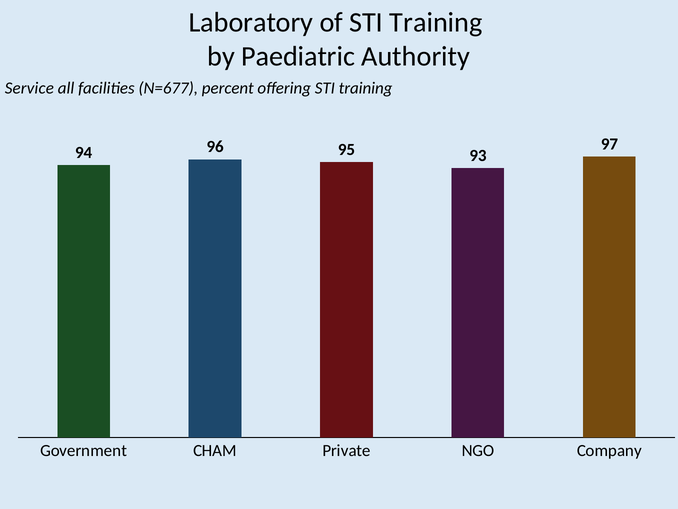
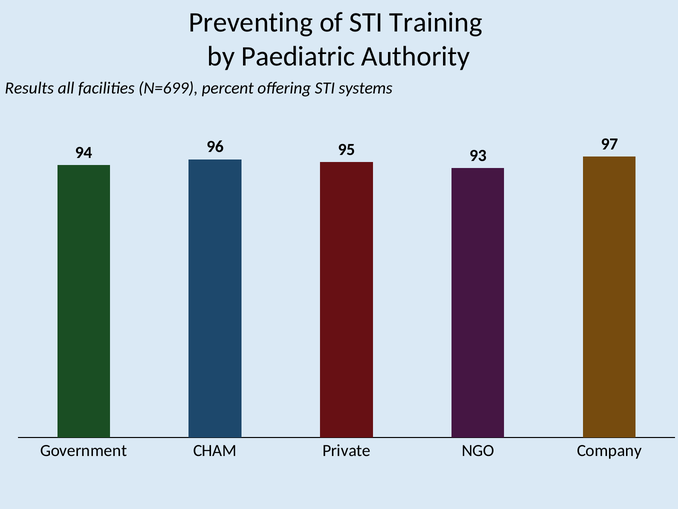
Laboratory: Laboratory -> Preventing
Service: Service -> Results
N=677: N=677 -> N=699
offering STI training: training -> systems
